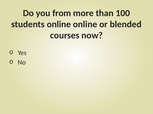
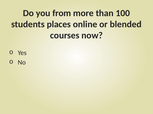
students online: online -> places
